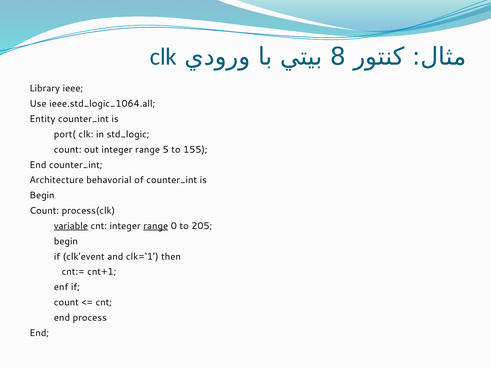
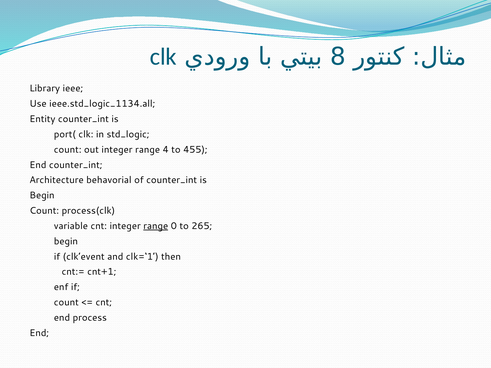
ieee.std_logic_1064.all: ieee.std_logic_1064.all -> ieee.std_logic_1134.all
5: 5 -> 4
155: 155 -> 455
variable underline: present -> none
205: 205 -> 265
